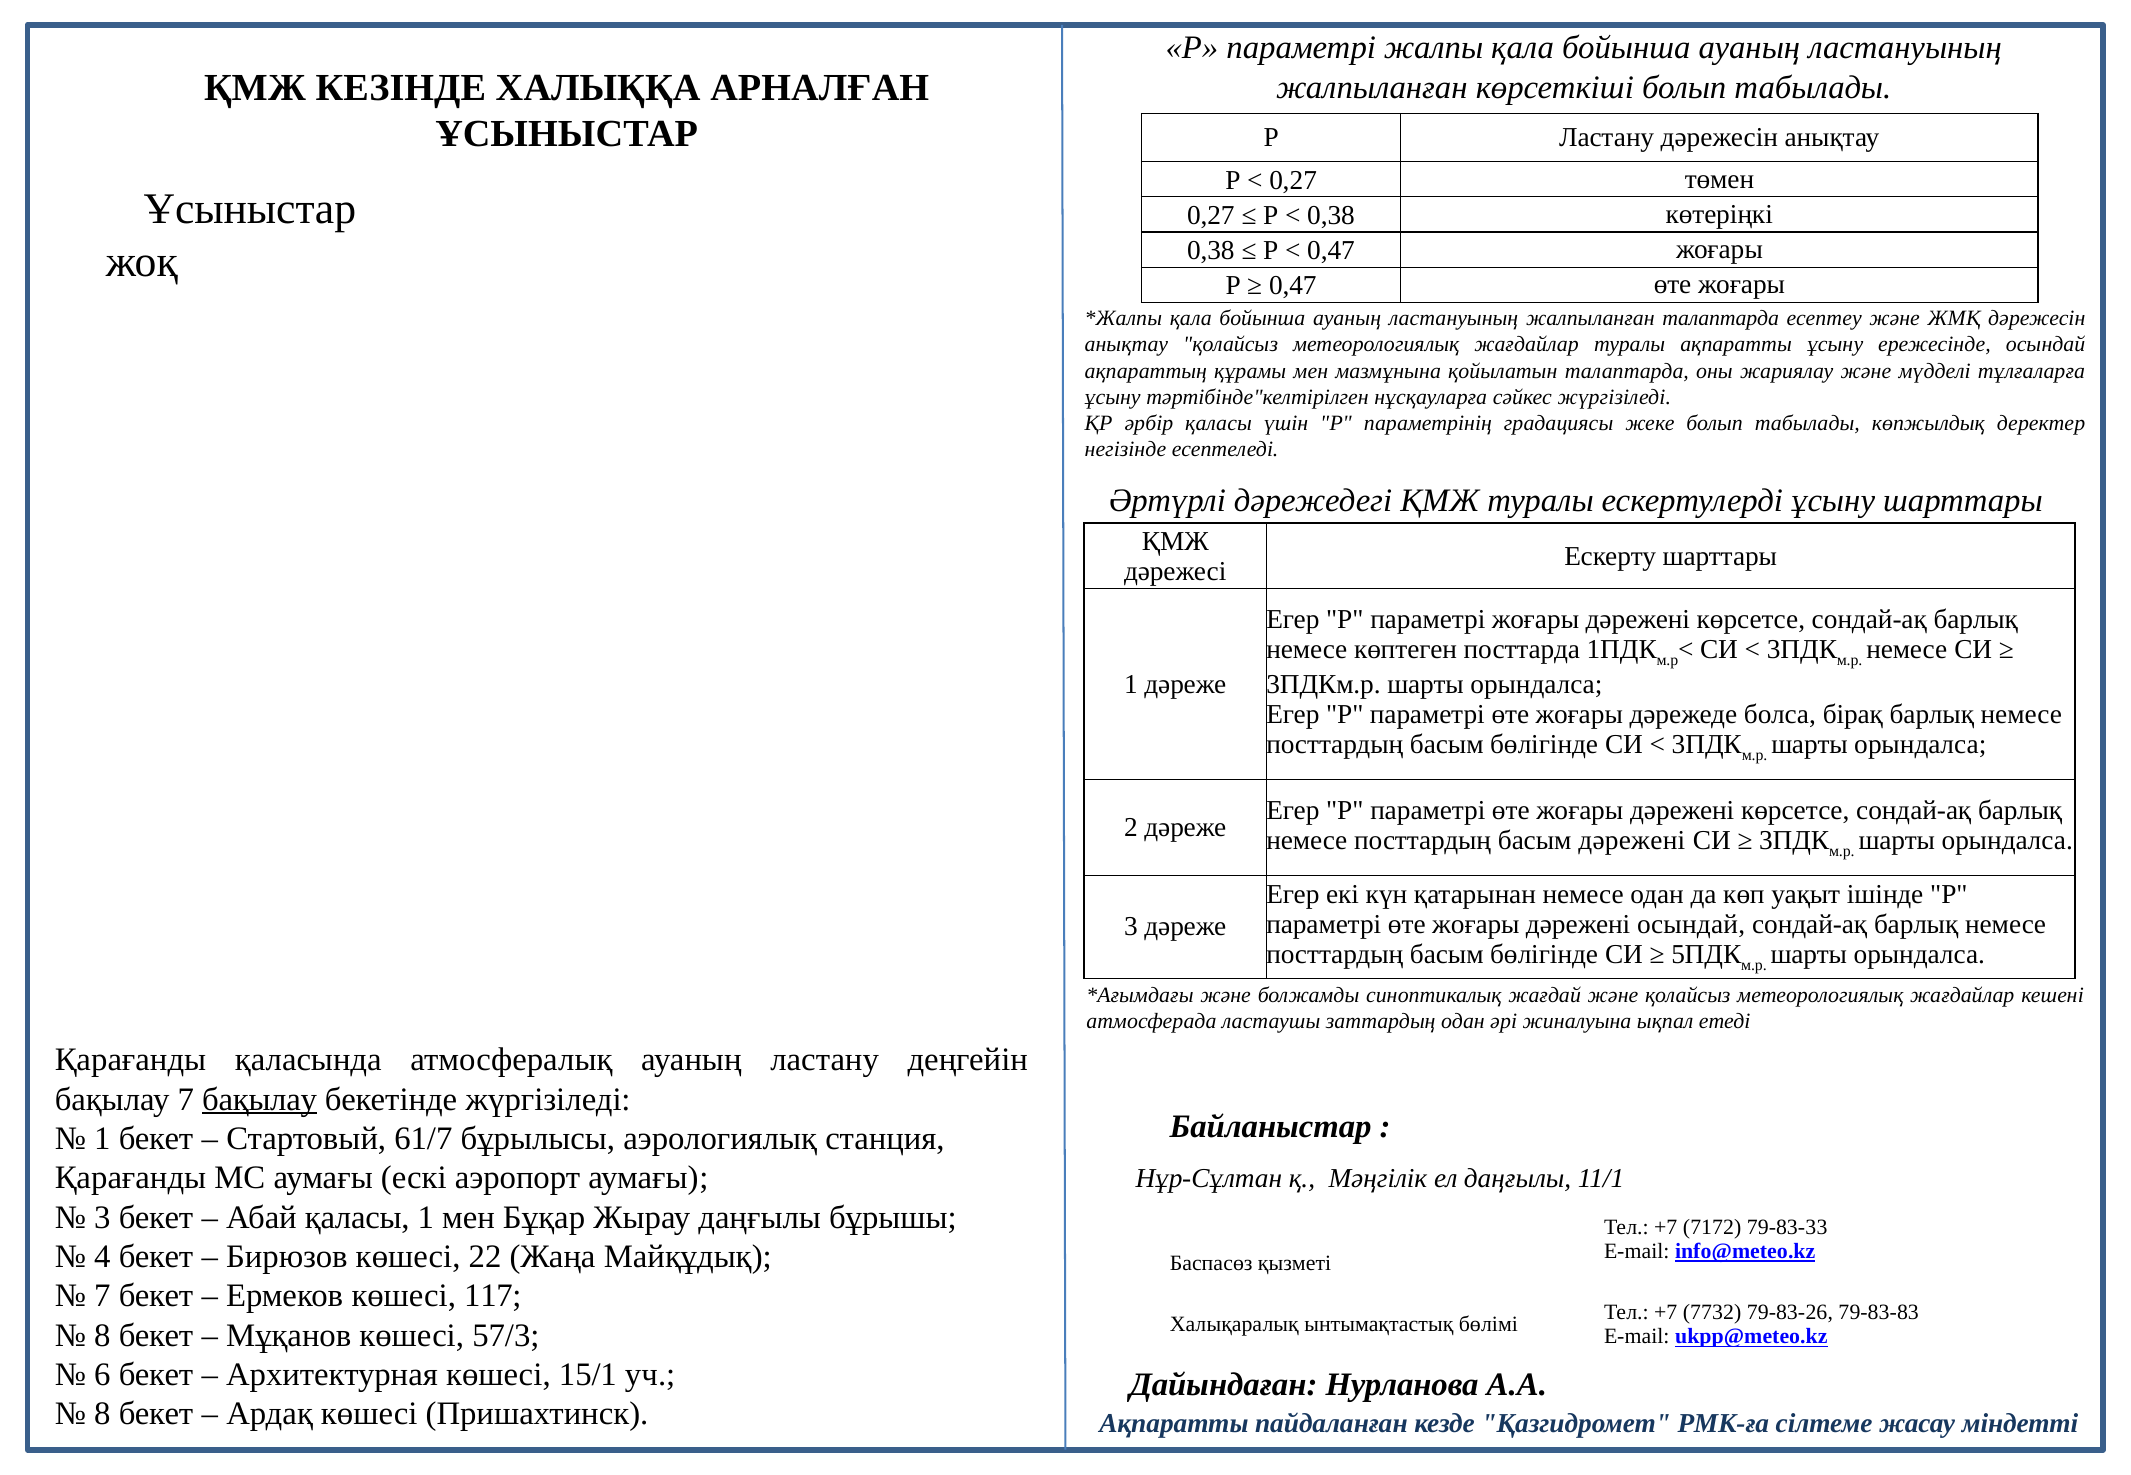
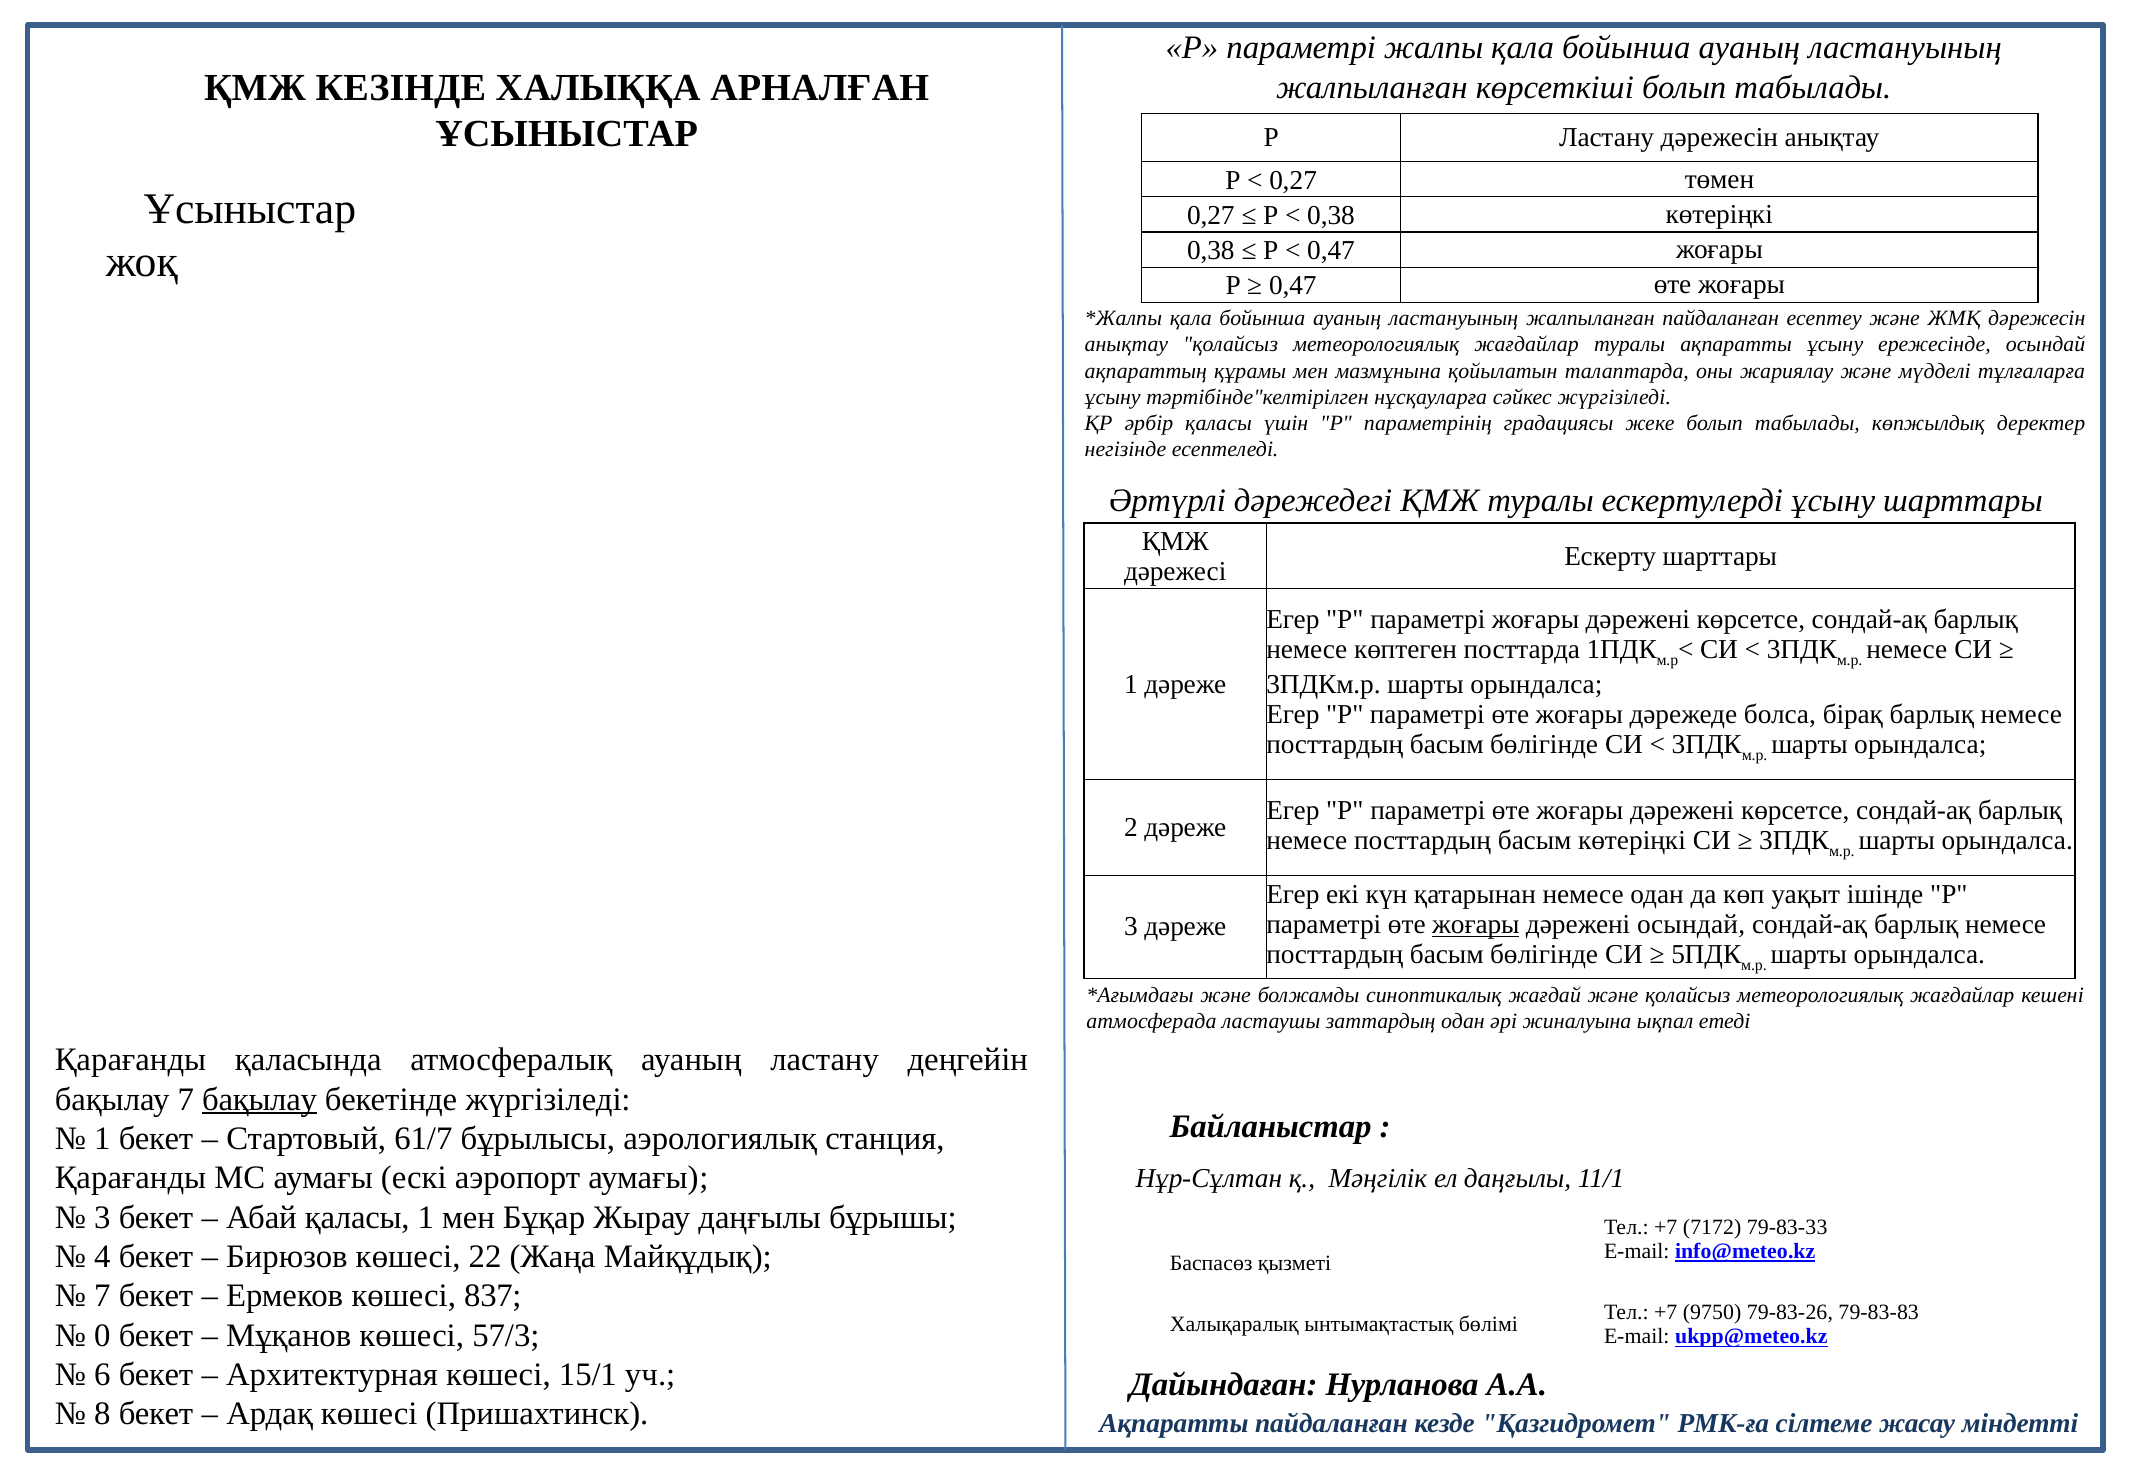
жалпыланған талаптарда: талаптарда -> пайдаланған
басым дәрежені: дәрежені -> көтеріңкі
жоғары at (1476, 925) underline: none -> present
117: 117 -> 837
7732: 7732 -> 9750
8 at (102, 1336): 8 -> 0
